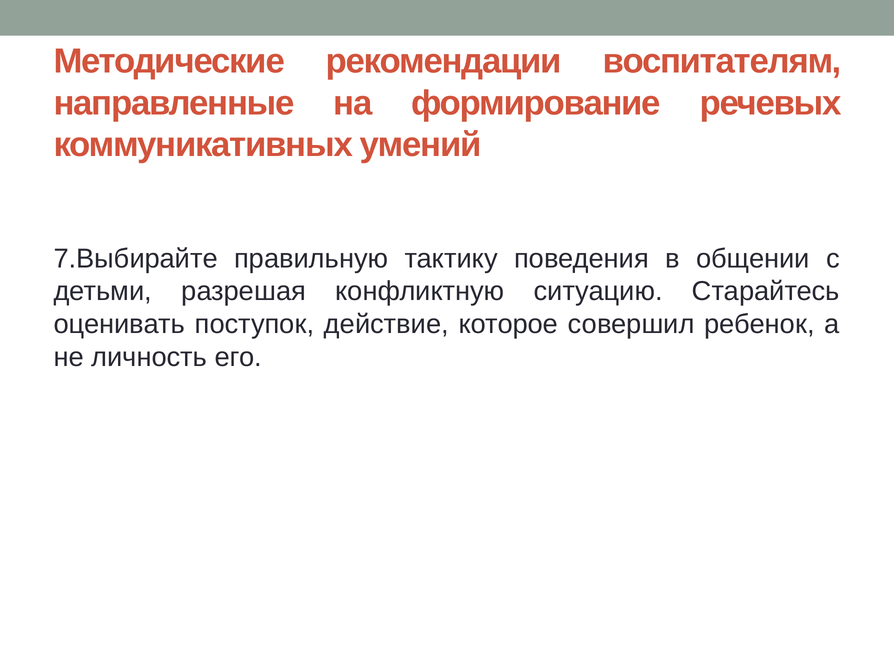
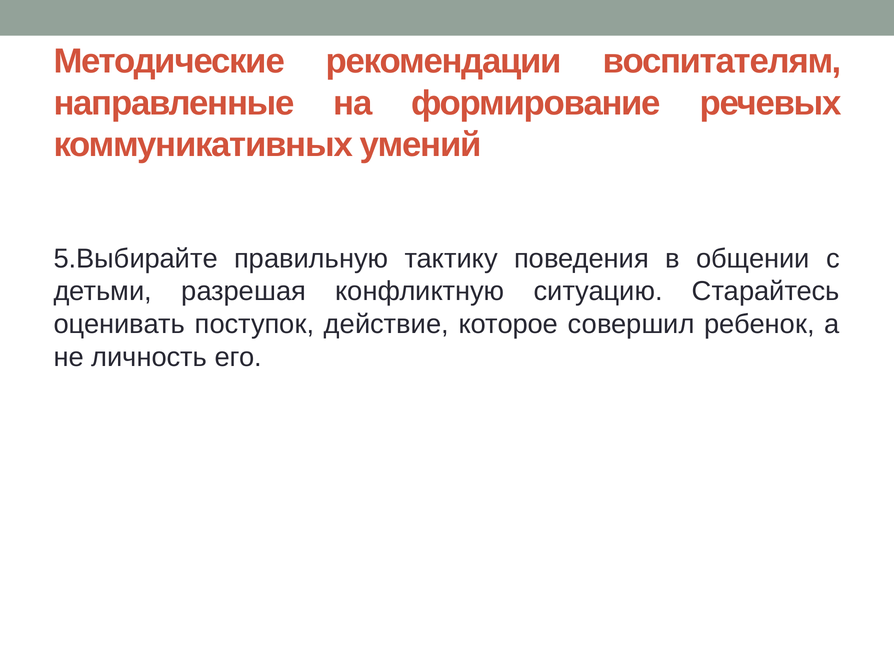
7.Выбирайте: 7.Выбирайте -> 5.Выбирайте
